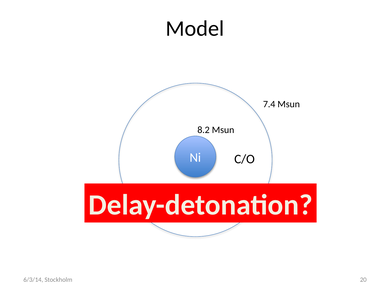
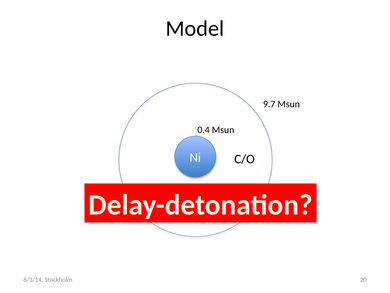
7.4: 7.4 -> 9.7
8.2: 8.2 -> 0.4
